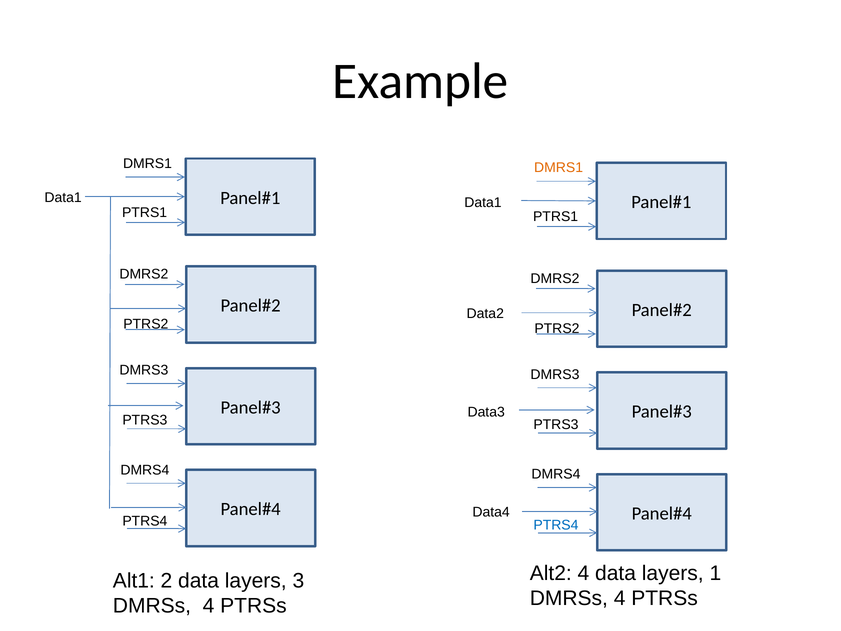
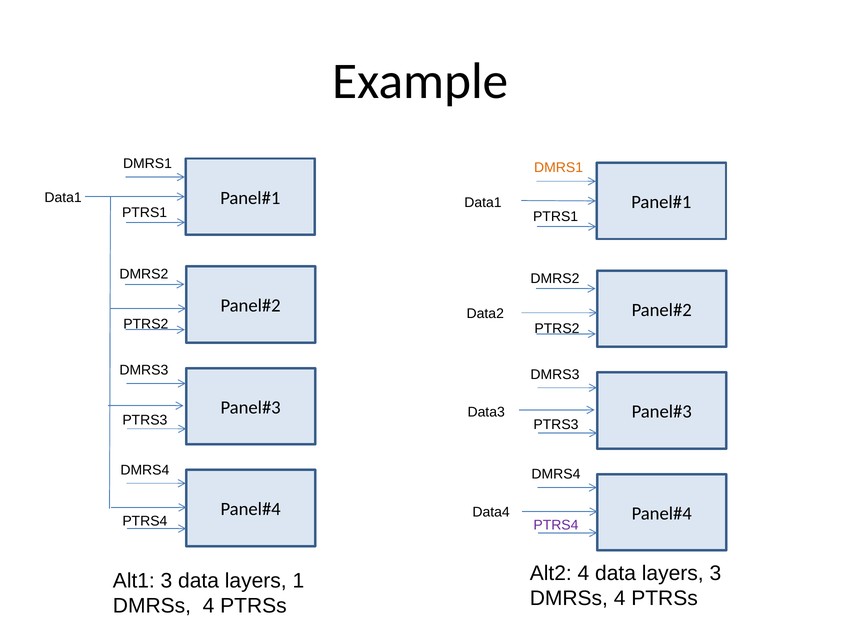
PTRS4 at (556, 525) colour: blue -> purple
layers 1: 1 -> 3
Alt1 2: 2 -> 3
3: 3 -> 1
